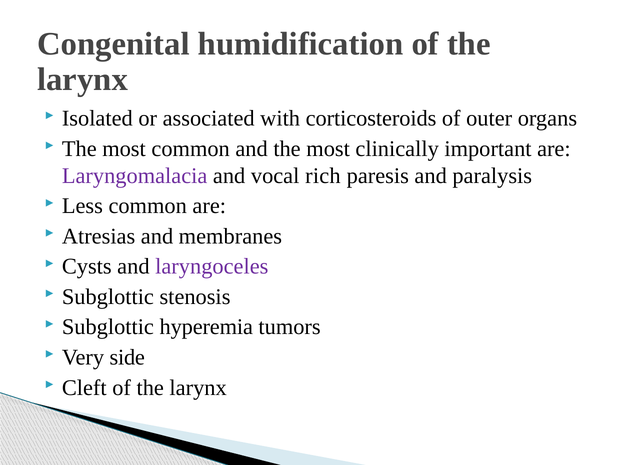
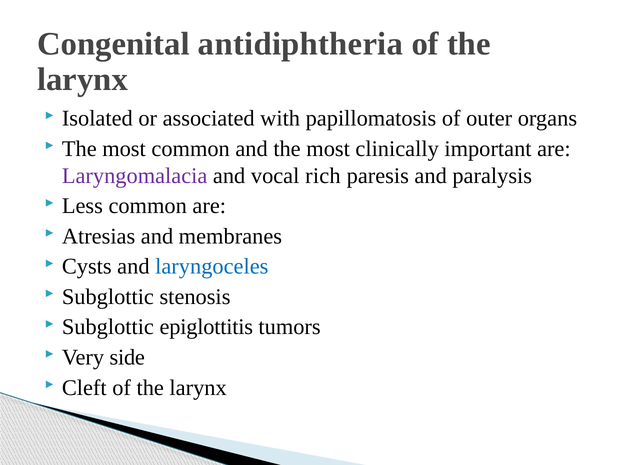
humidification: humidification -> antidiphtheria
corticosteroids: corticosteroids -> papillomatosis
laryngoceles colour: purple -> blue
hyperemia: hyperemia -> epiglottitis
